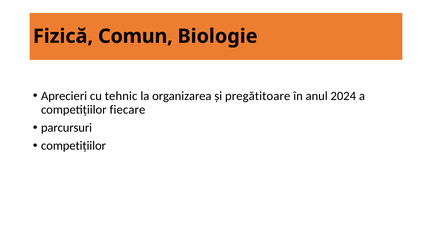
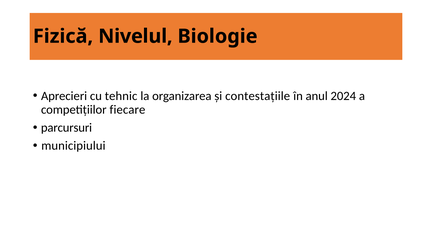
Comun: Comun -> Nivelul
pregătitoare: pregătitoare -> contestațiile
competițiilor at (74, 146): competițiilor -> municipiului
